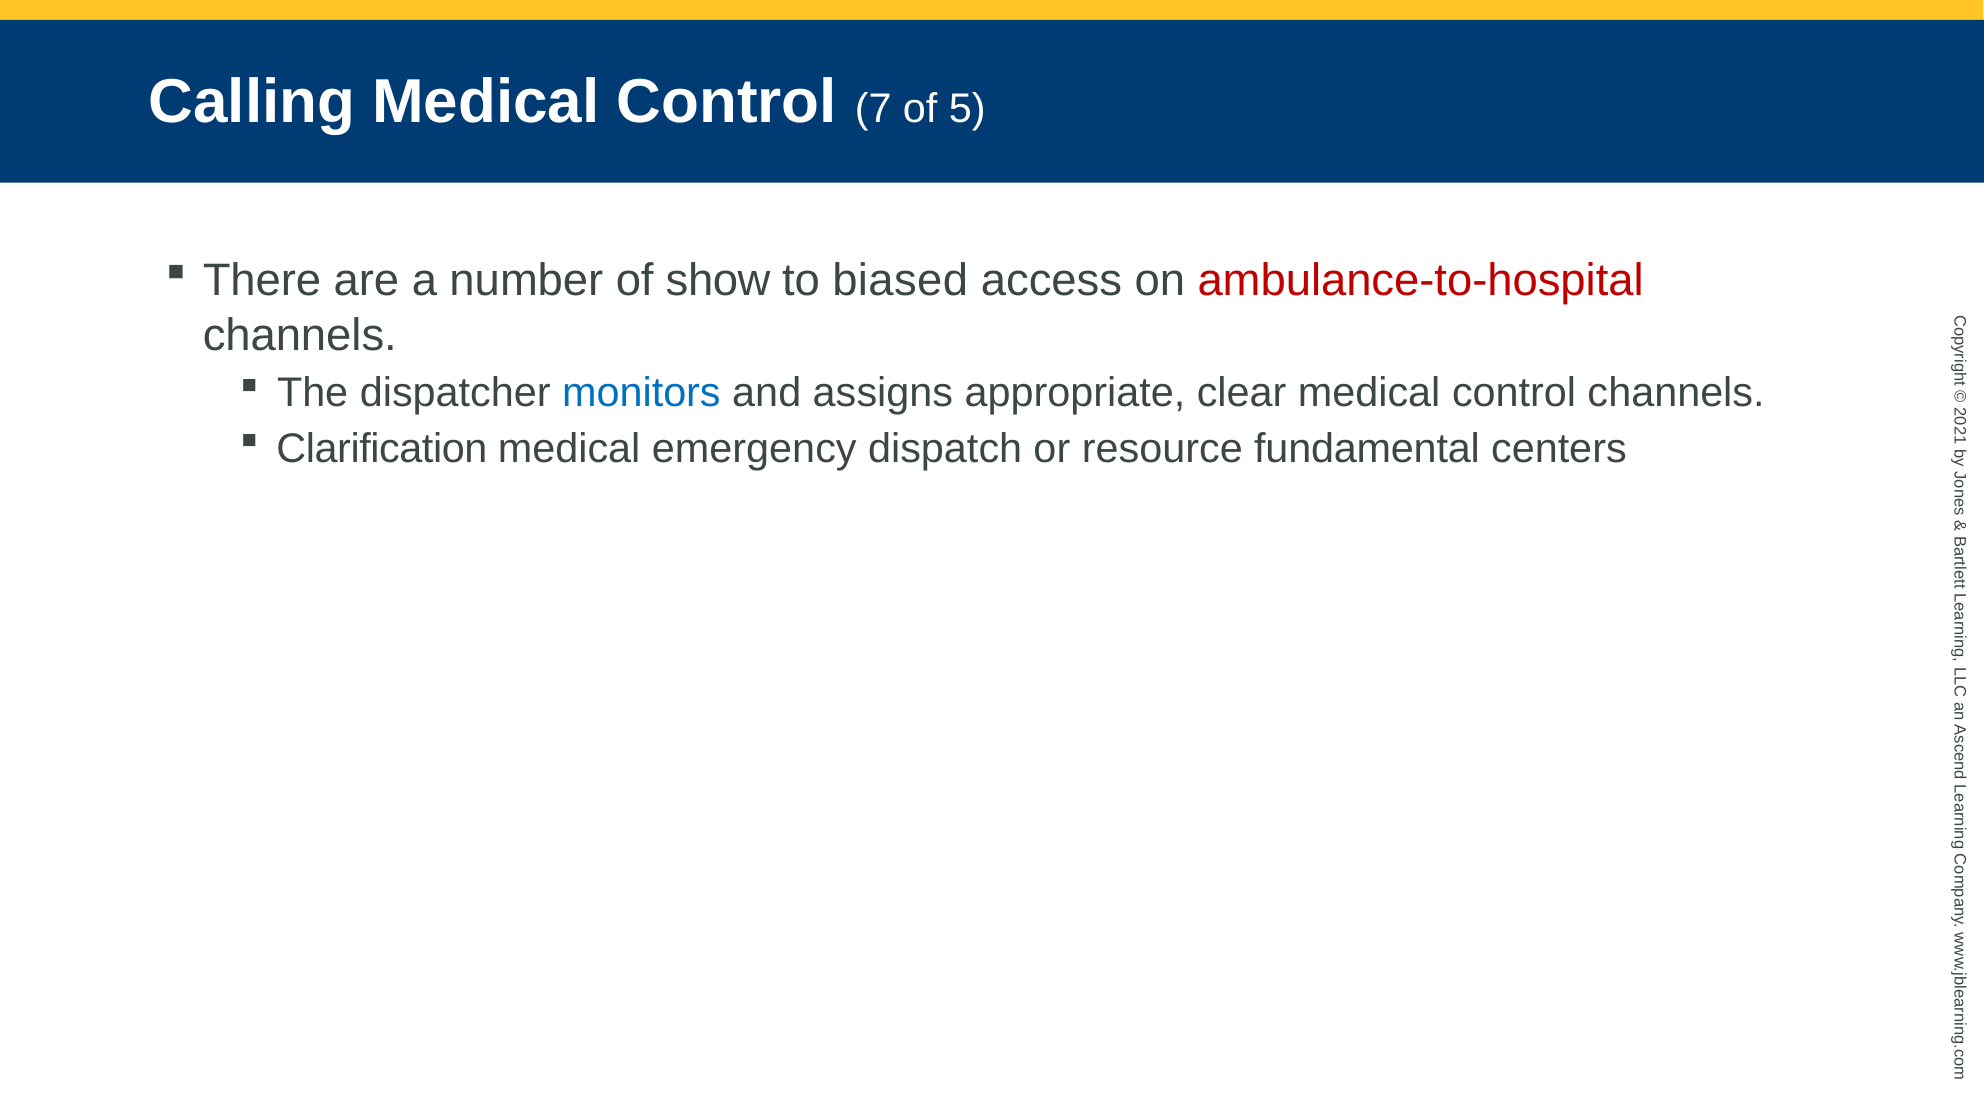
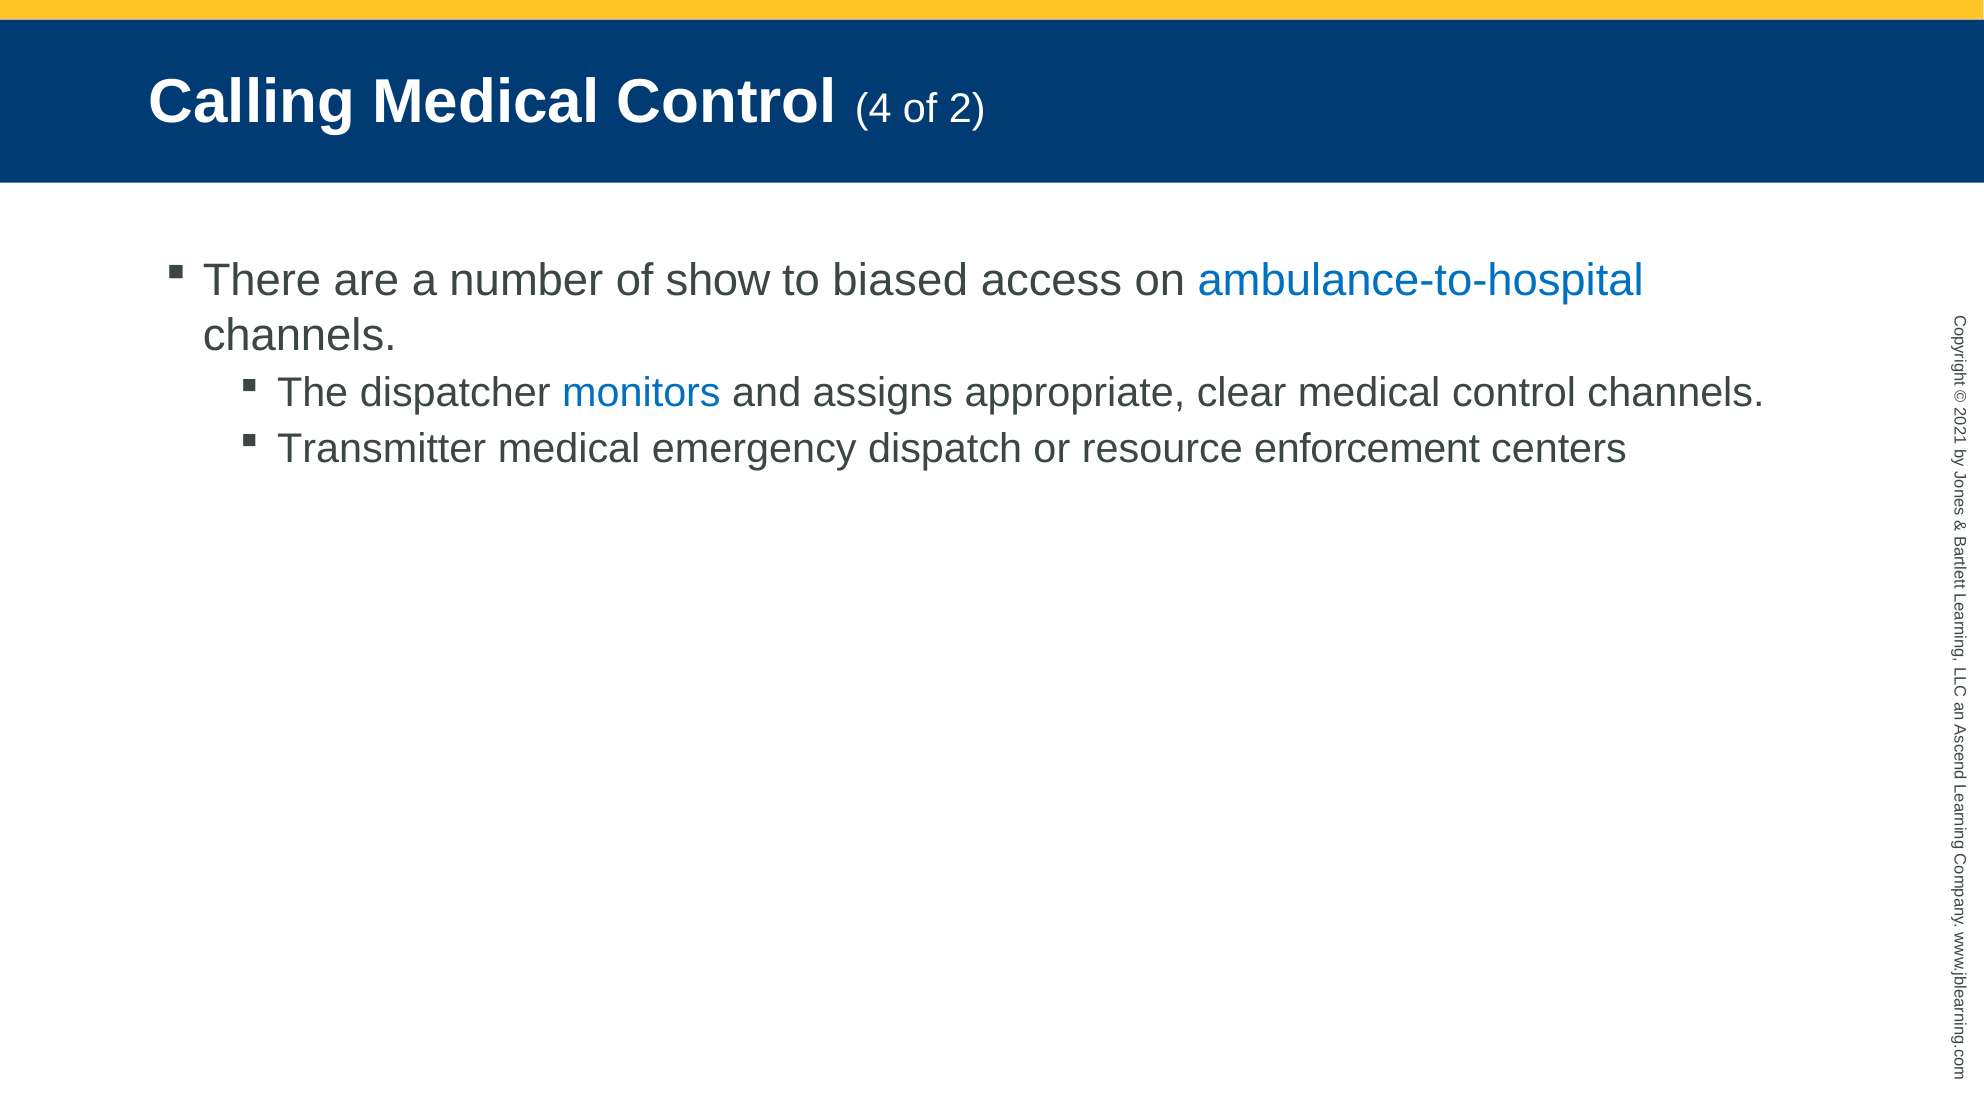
7: 7 -> 4
of 5: 5 -> 2
ambulance-to-hospital colour: red -> blue
Clarification: Clarification -> Transmitter
fundamental: fundamental -> enforcement
